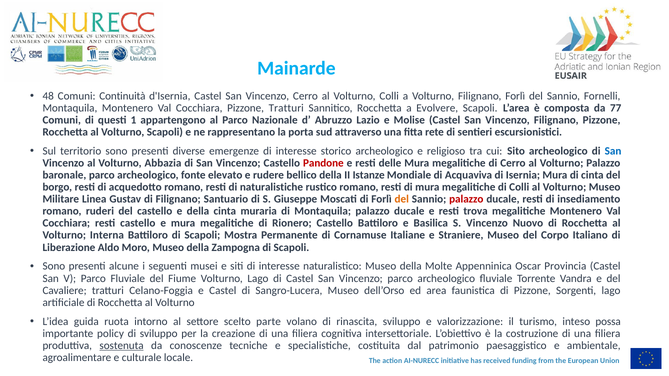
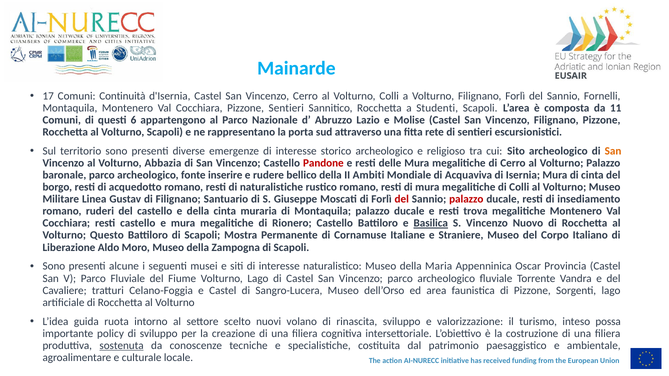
48: 48 -> 17
Pizzone Tratturi: Tratturi -> Sentieri
Evolvere: Evolvere -> Studenti
77: 77 -> 11
1: 1 -> 6
San at (613, 151) colour: blue -> orange
elevato: elevato -> inserire
Istanze: Istanze -> Ambiti
del at (402, 199) colour: orange -> red
Basilica underline: none -> present
Interna: Interna -> Questo
Molte: Molte -> Maria
parte: parte -> nuovi
